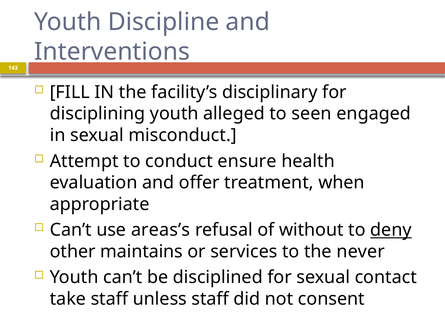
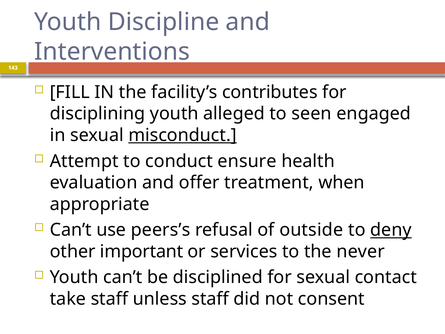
disciplinary: disciplinary -> contributes
misconduct underline: none -> present
areas’s: areas’s -> peers’s
without: without -> outside
maintains: maintains -> important
